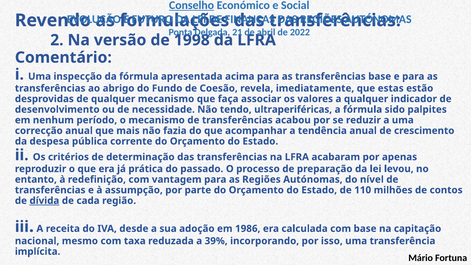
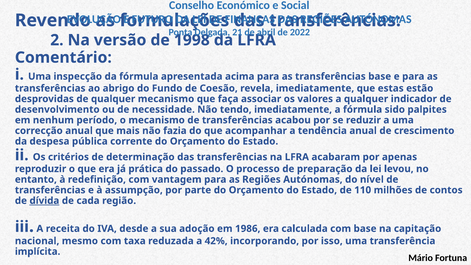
Conselho underline: present -> none
tendo ultraperiféricas: ultraperiféricas -> imediatamente
39%: 39% -> 42%
